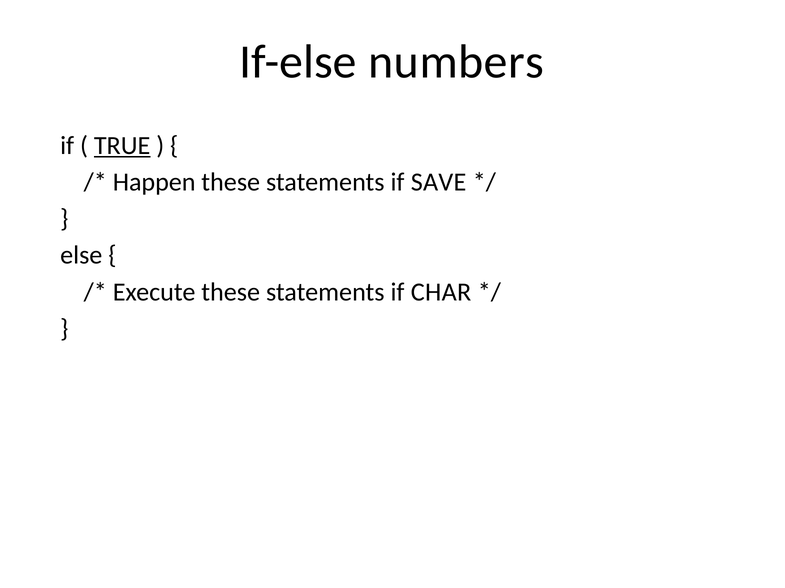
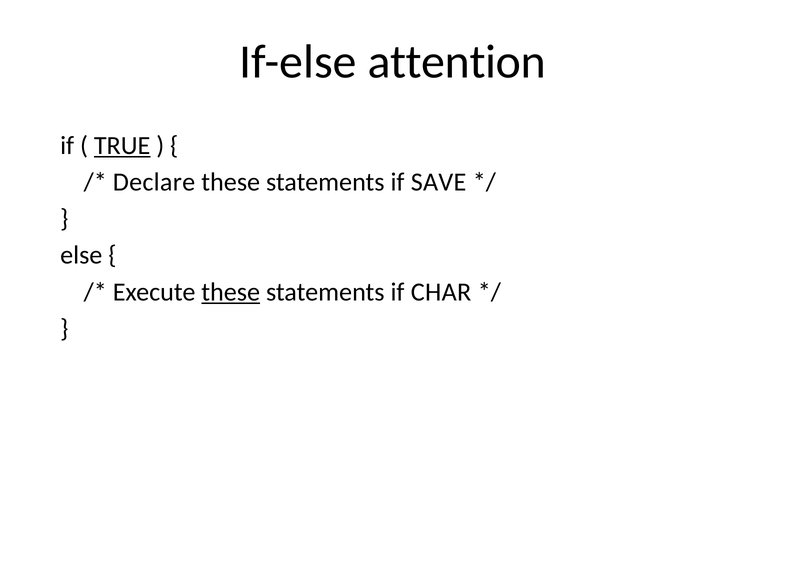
numbers: numbers -> attention
Happen: Happen -> Declare
these at (231, 292) underline: none -> present
